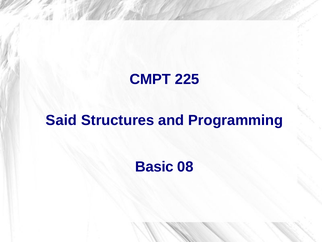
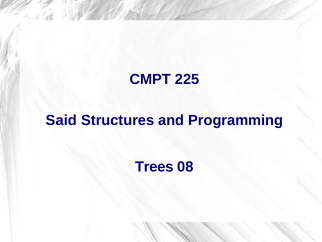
Basic: Basic -> Trees
